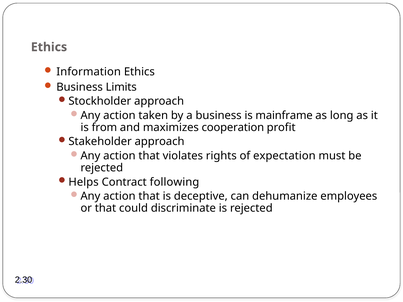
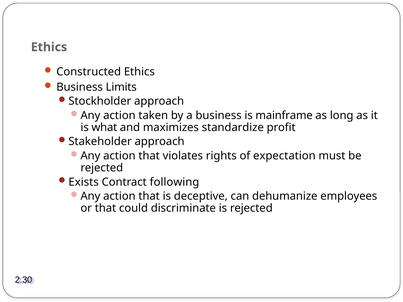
Information: Information -> Constructed
from: from -> what
cooperation: cooperation -> standardize
Helps: Helps -> Exists
